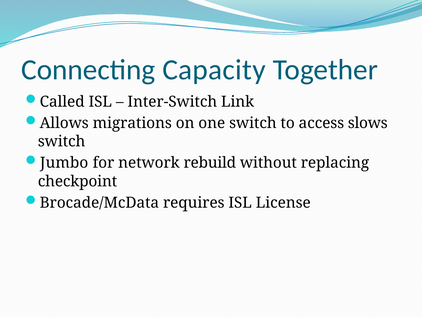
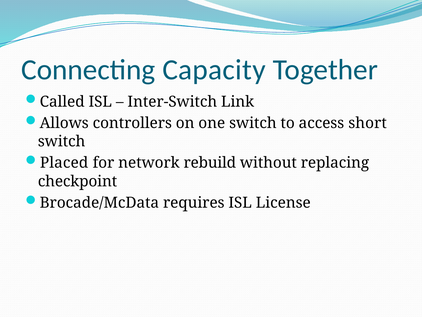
migrations: migrations -> controllers
slows: slows -> short
Jumbo: Jumbo -> Placed
